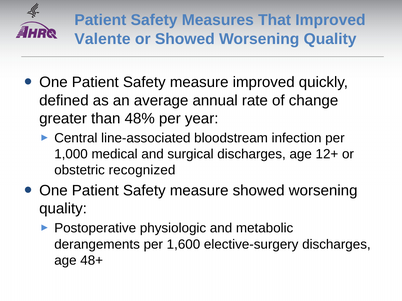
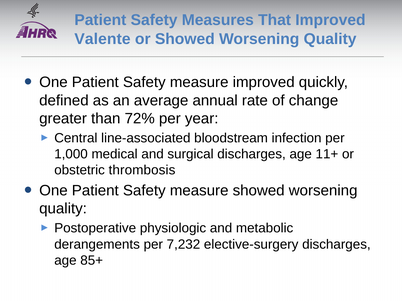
48%: 48% -> 72%
12+: 12+ -> 11+
recognized: recognized -> thrombosis
1,600: 1,600 -> 7,232
48+: 48+ -> 85+
